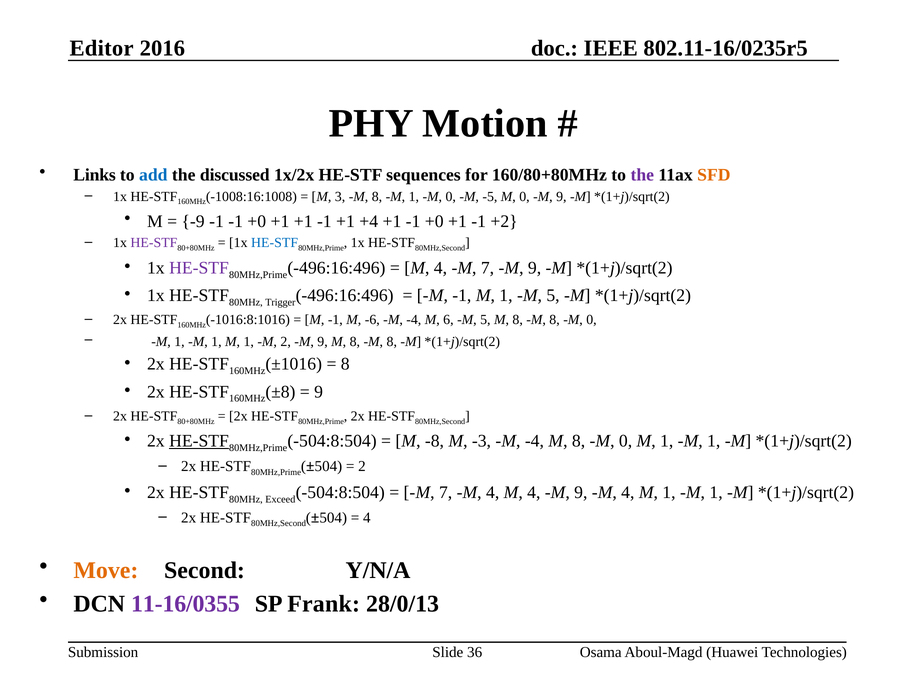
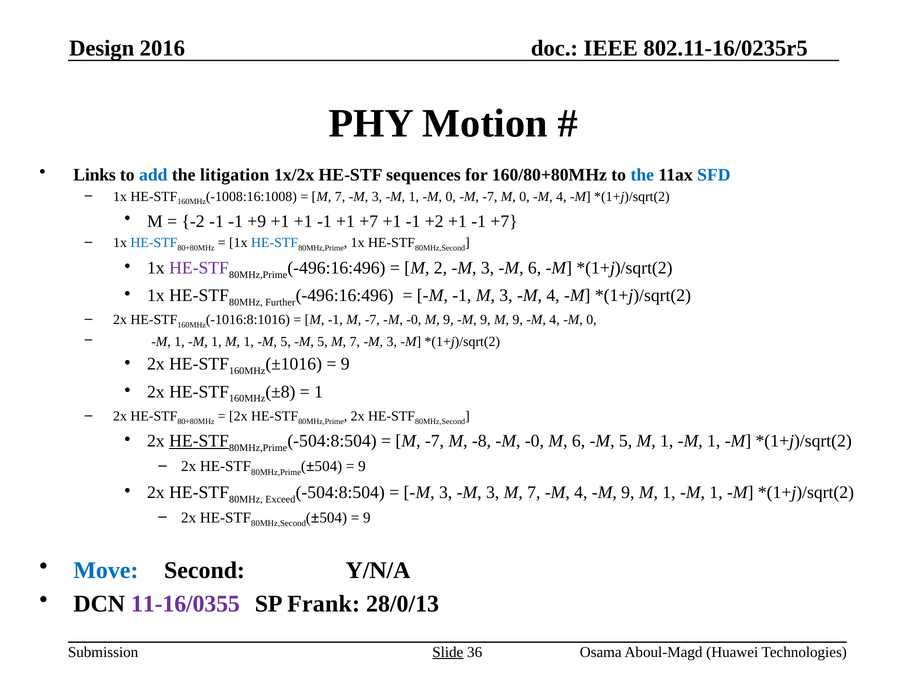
Editor: Editor -> Design
discussed: discussed -> litigation
the at (642, 175) colour: purple -> blue
SFD colour: orange -> blue
3 at (340, 197): 3 -> 7
8 at (377, 197): 8 -> 3
0 M -5: -5 -> -7
0 M 9: 9 -> 4
-9: -9 -> -2
-1 -1 +0: +0 -> +9
+1 +4: +4 -> +7
+1 -1 +0: +0 -> +2
-1 +2: +2 -> +7
HE-STF at (154, 243) colour: purple -> blue
4 at (440, 268): 4 -> 2
7 at (488, 268): 7 -> 3
9 at (535, 268): 9 -> 6
Trigger: Trigger -> Further
-1 M 1: 1 -> 3
5 at (553, 296): 5 -> 4
-1 M -6: -6 -> -7
-4 at (414, 320): -4 -> -0
6 at (448, 320): 6 -> 9
5 at (485, 320): 5 -> 9
8 at (518, 320): 8 -> 9
8 at (555, 320): 8 -> 4
1 M 2: 2 -> 5
9 at (323, 342): 9 -> 5
8 at (355, 342): 8 -> 7
8 at (392, 342): 8 -> 3
8 at (345, 364): 8 -> 9
9 at (319, 392): 9 -> 1
-8 at (434, 441): -8 -> -7
-3: -3 -> -8
-4 at (534, 441): -4 -> -0
8 at (579, 441): 8 -> 6
0 at (626, 441): 0 -> 5
2 at (362, 467): 2 -> 9
7 at (446, 492): 7 -> 3
4 at (493, 492): 4 -> 3
4 at (534, 492): 4 -> 7
9 at (581, 492): 9 -> 4
4 at (628, 492): 4 -> 9
4 at (367, 518): 4 -> 9
Move colour: orange -> blue
Slide underline: none -> present
